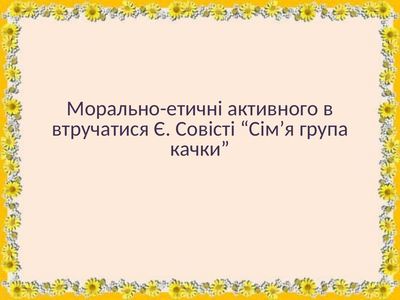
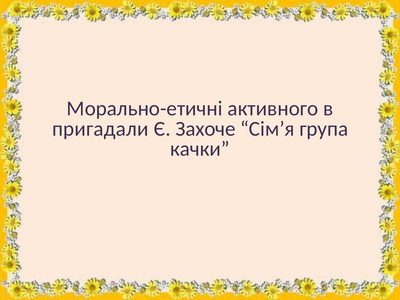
втручатися: втручатися -> пригадали
Совісті: Совісті -> Захоче
